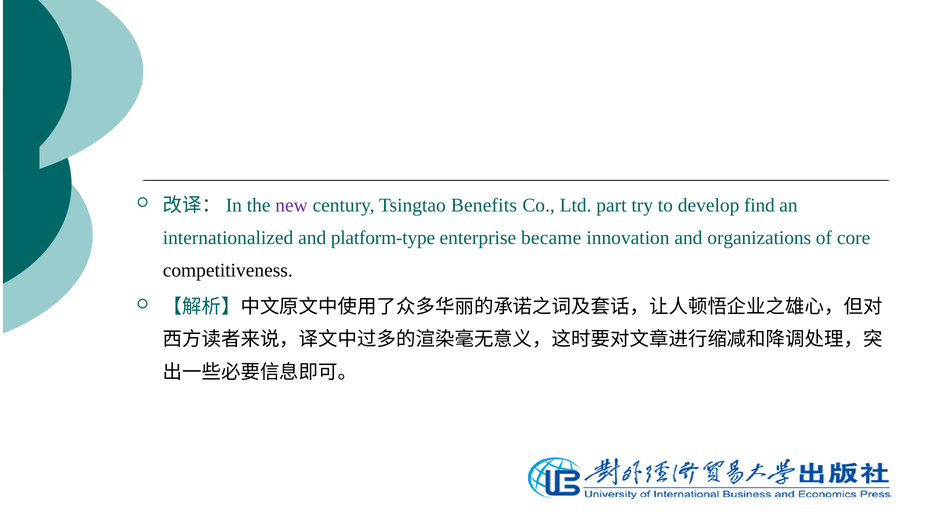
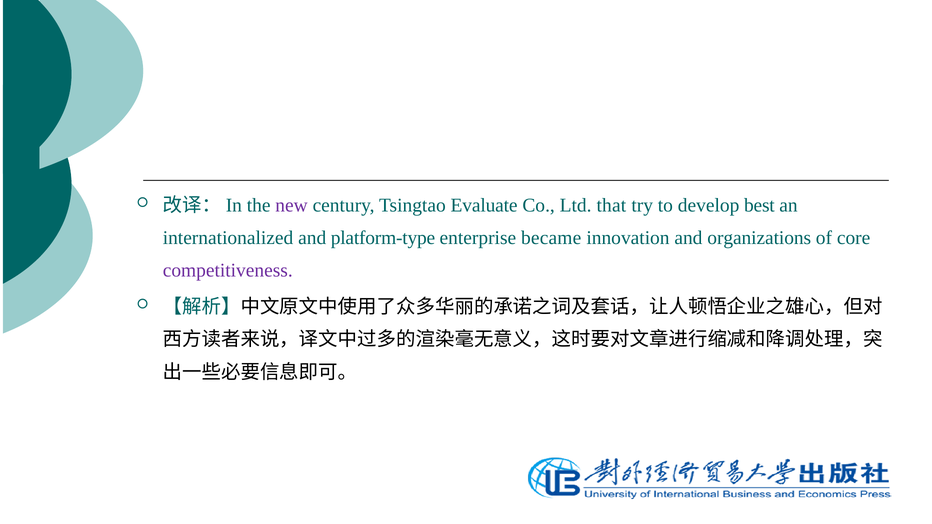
Benefits: Benefits -> Evaluate
part: part -> that
find: find -> best
competitiveness colour: black -> purple
